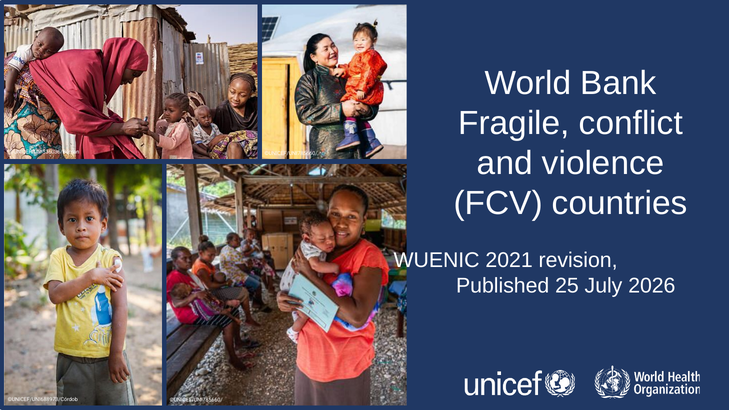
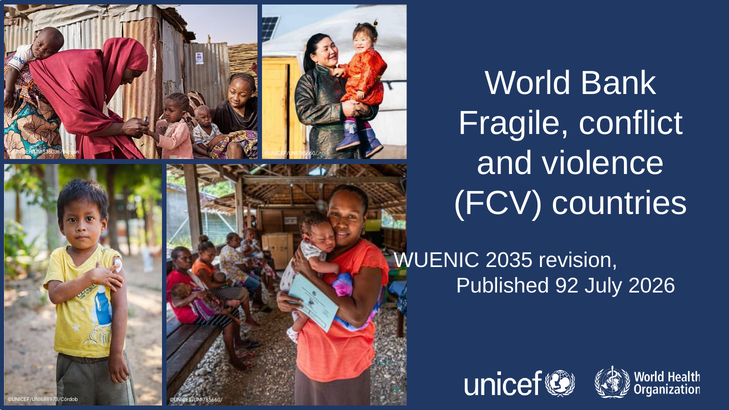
2021: 2021 -> 2035
25: 25 -> 92
